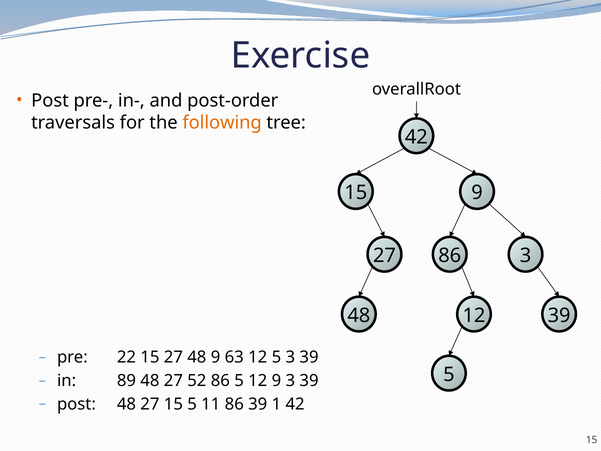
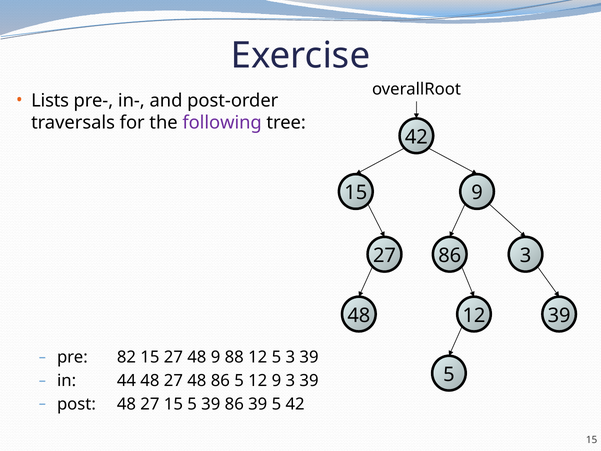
Post at (50, 100): Post -> Lists
following colour: orange -> purple
22: 22 -> 82
63: 63 -> 88
89: 89 -> 44
48 27 52: 52 -> 48
5 11: 11 -> 39
86 39 1: 1 -> 5
